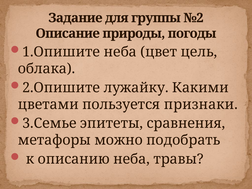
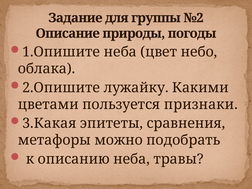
цель: цель -> небо
3.Семье: 3.Семье -> 3.Какая
